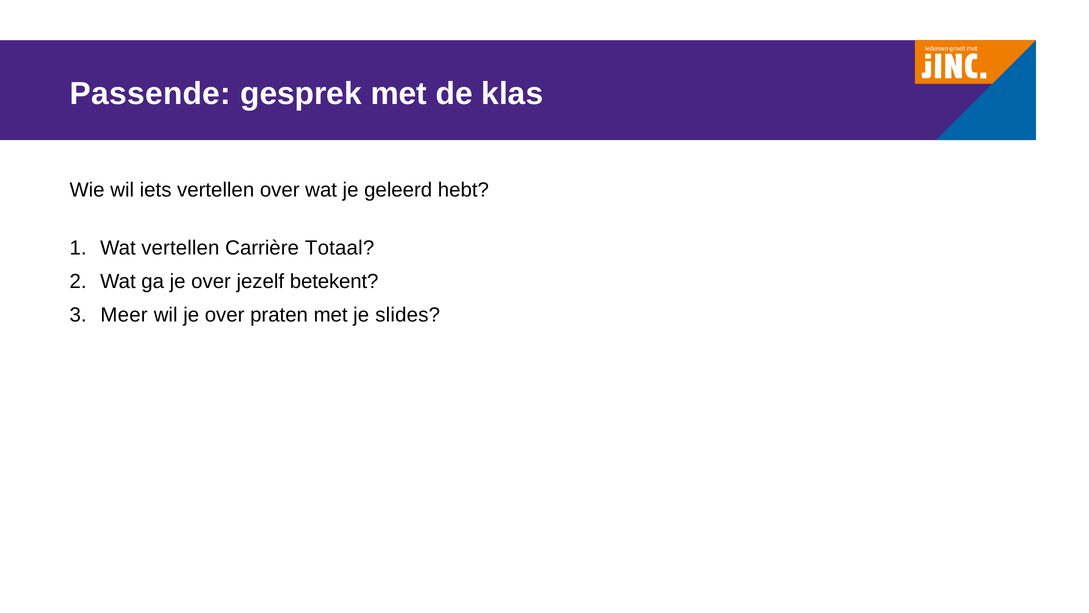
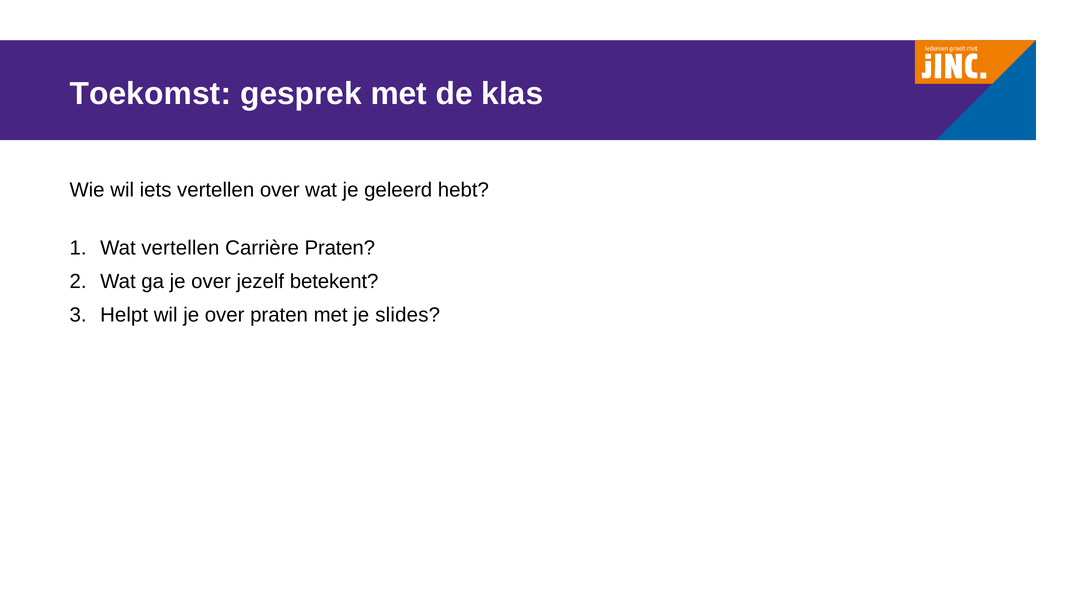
Passende: Passende -> Toekomst
Carrière Totaal: Totaal -> Praten
Meer: Meer -> Helpt
